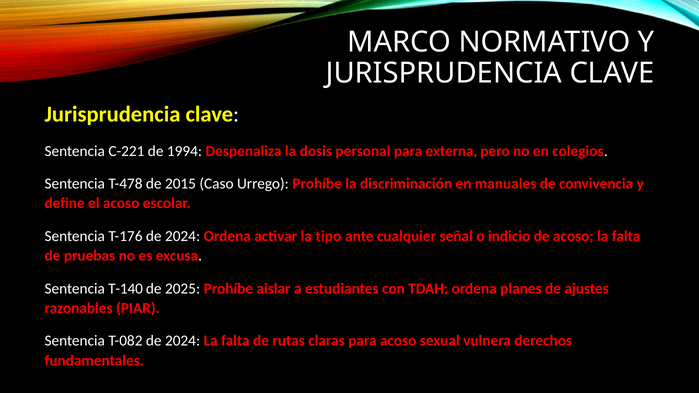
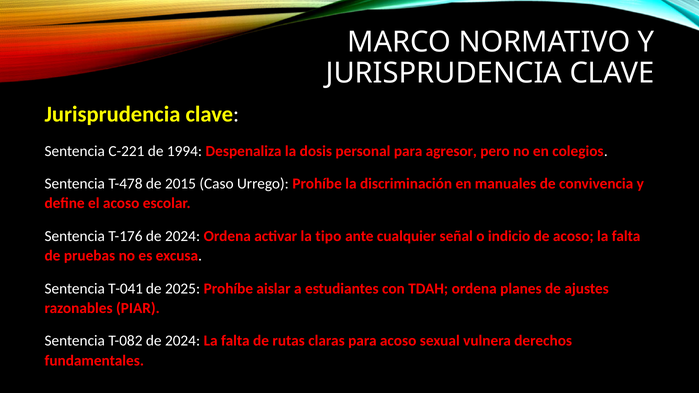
externa: externa -> agresor
T-140: T-140 -> T-041
